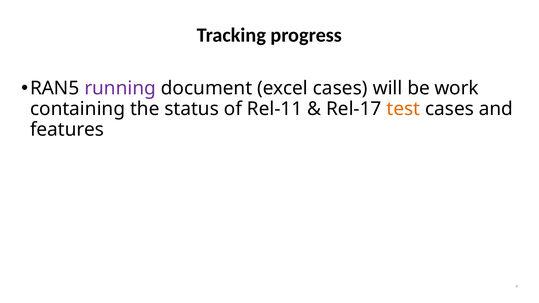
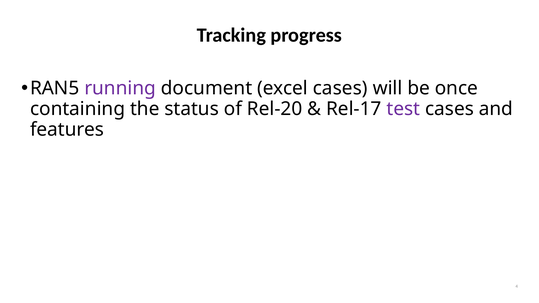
work: work -> once
Rel-11: Rel-11 -> Rel-20
test colour: orange -> purple
